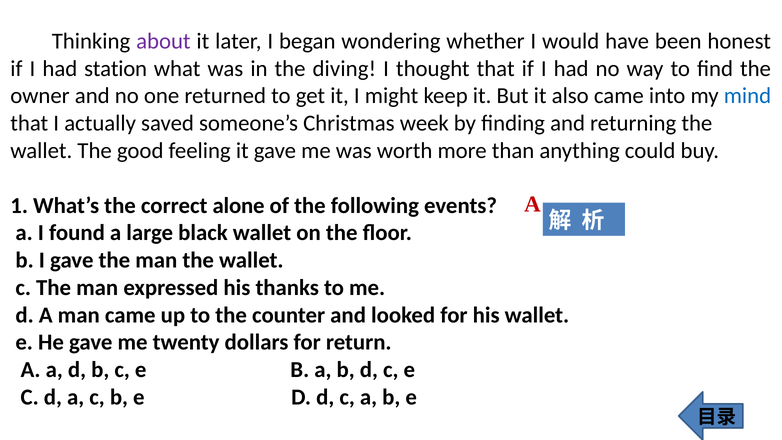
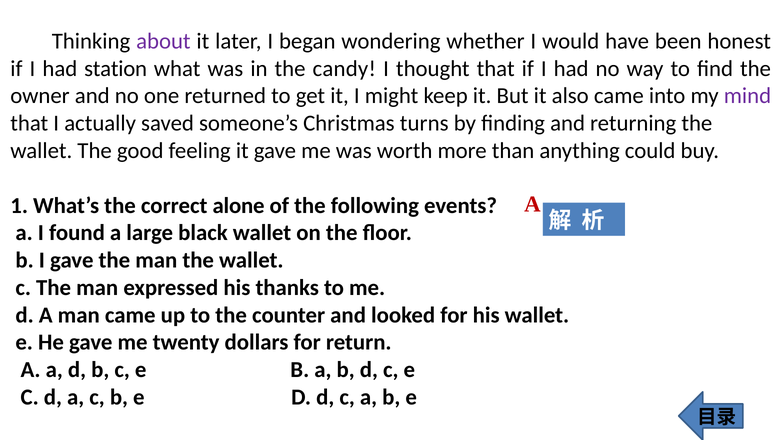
diving: diving -> candy
mind colour: blue -> purple
week: week -> turns
